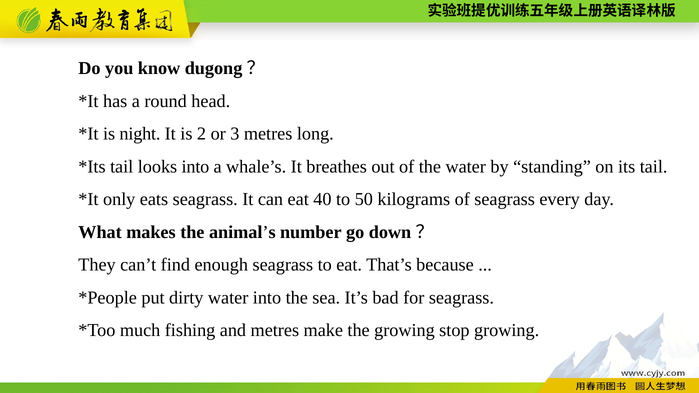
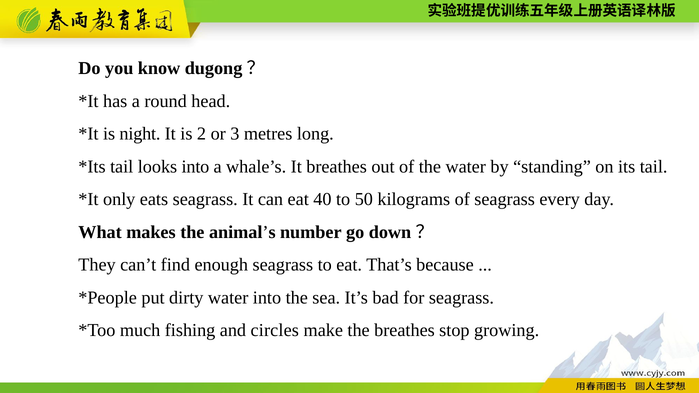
and metres: metres -> circles
the growing: growing -> breathes
